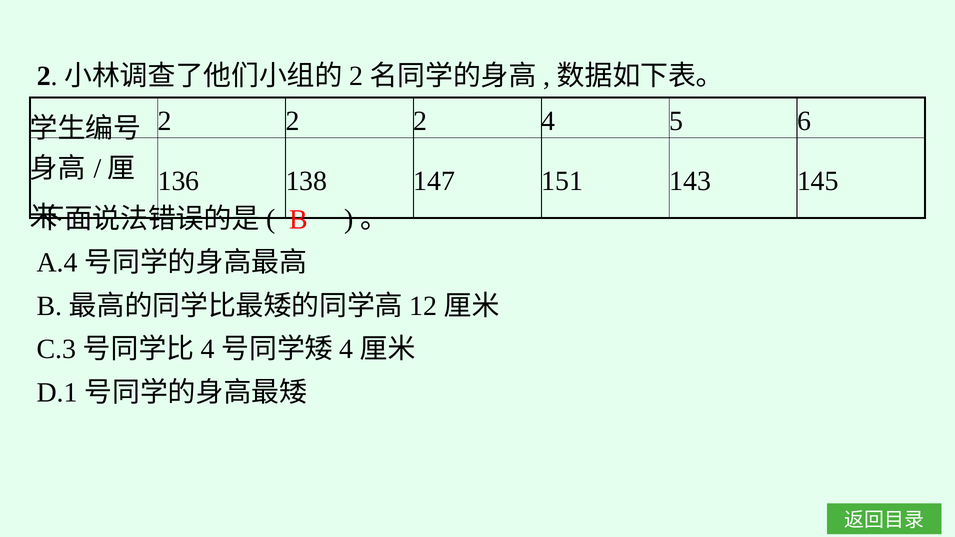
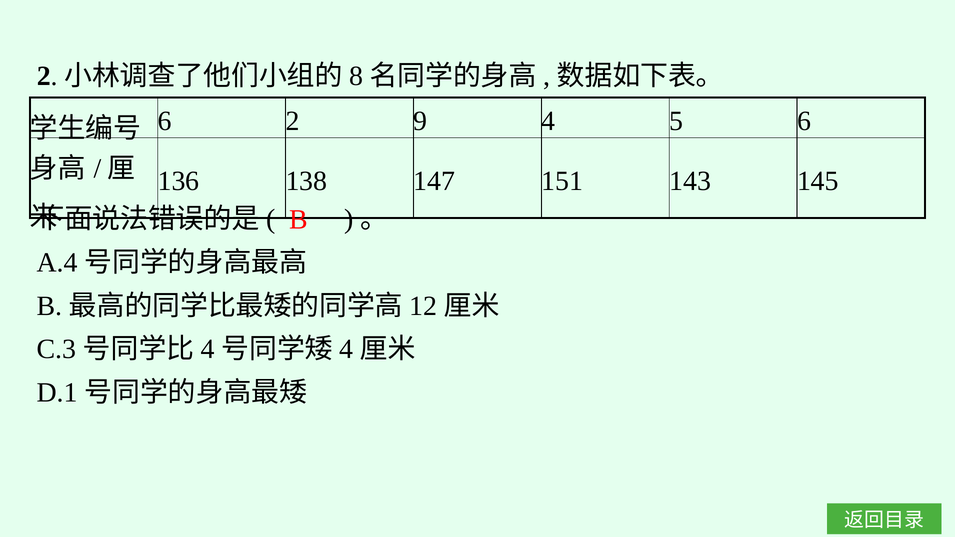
2 at (356, 76): 2 -> 8
2 at (165, 121): 2 -> 6
2 at (420, 121): 2 -> 9
